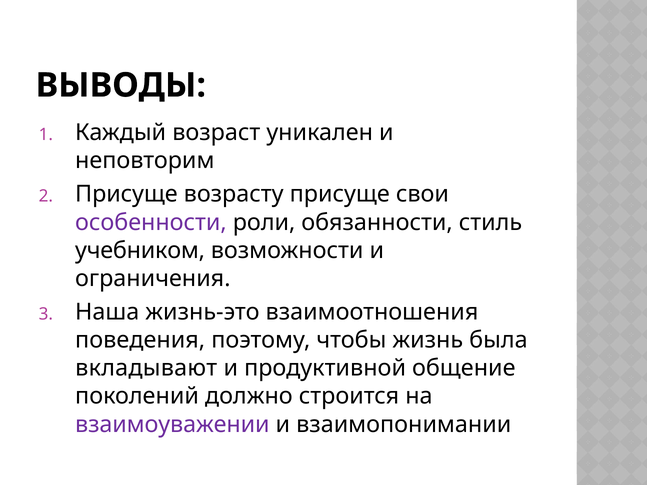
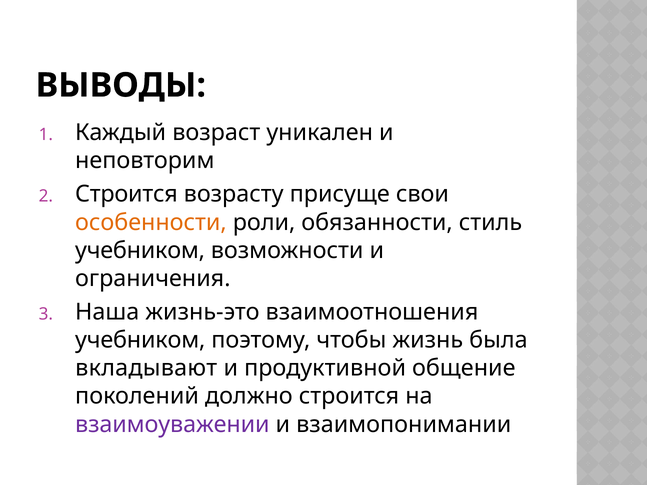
Присуще at (126, 194): Присуще -> Строится
особенности colour: purple -> orange
поведения at (140, 340): поведения -> учебником
